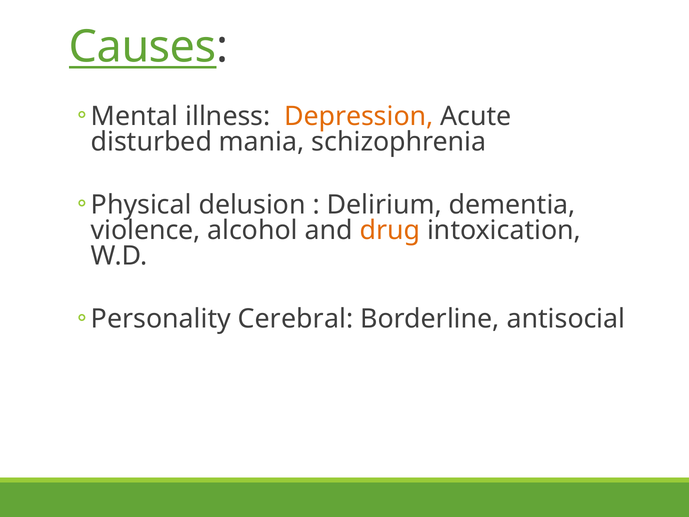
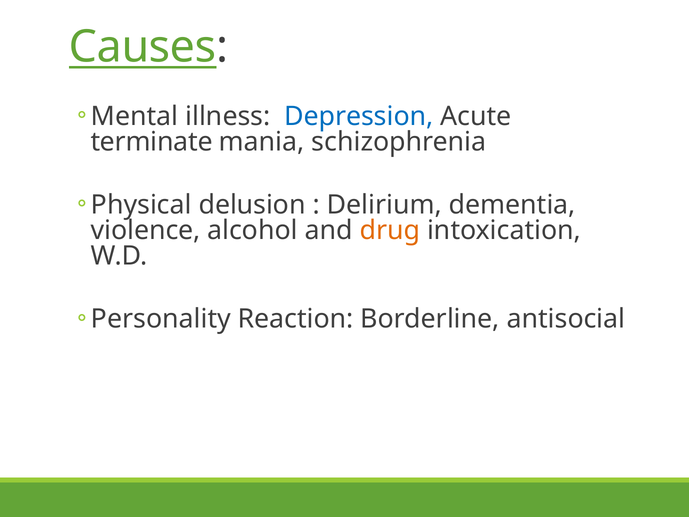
Depression colour: orange -> blue
disturbed: disturbed -> terminate
Cerebral: Cerebral -> Reaction
